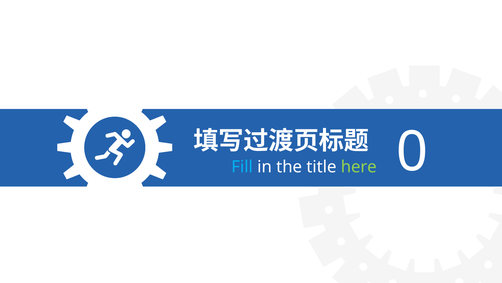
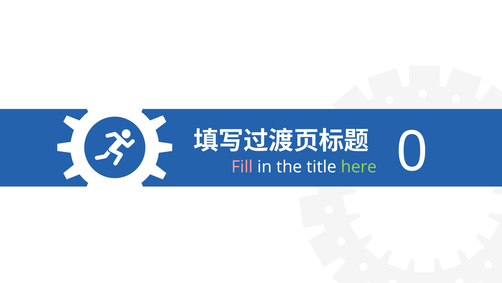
Fill colour: light blue -> pink
